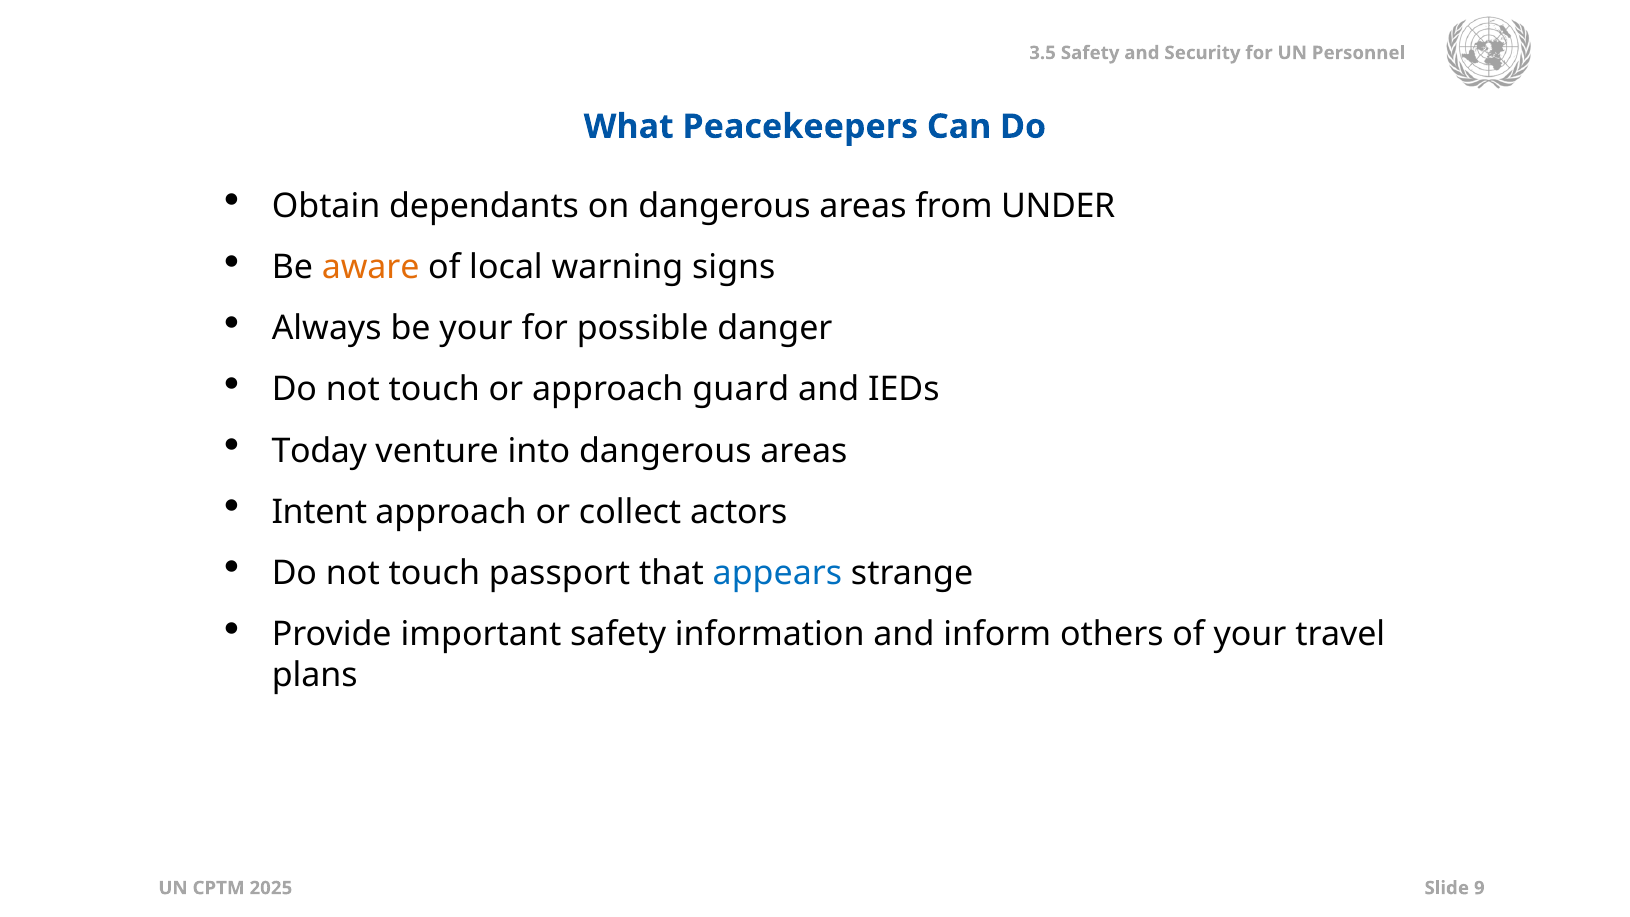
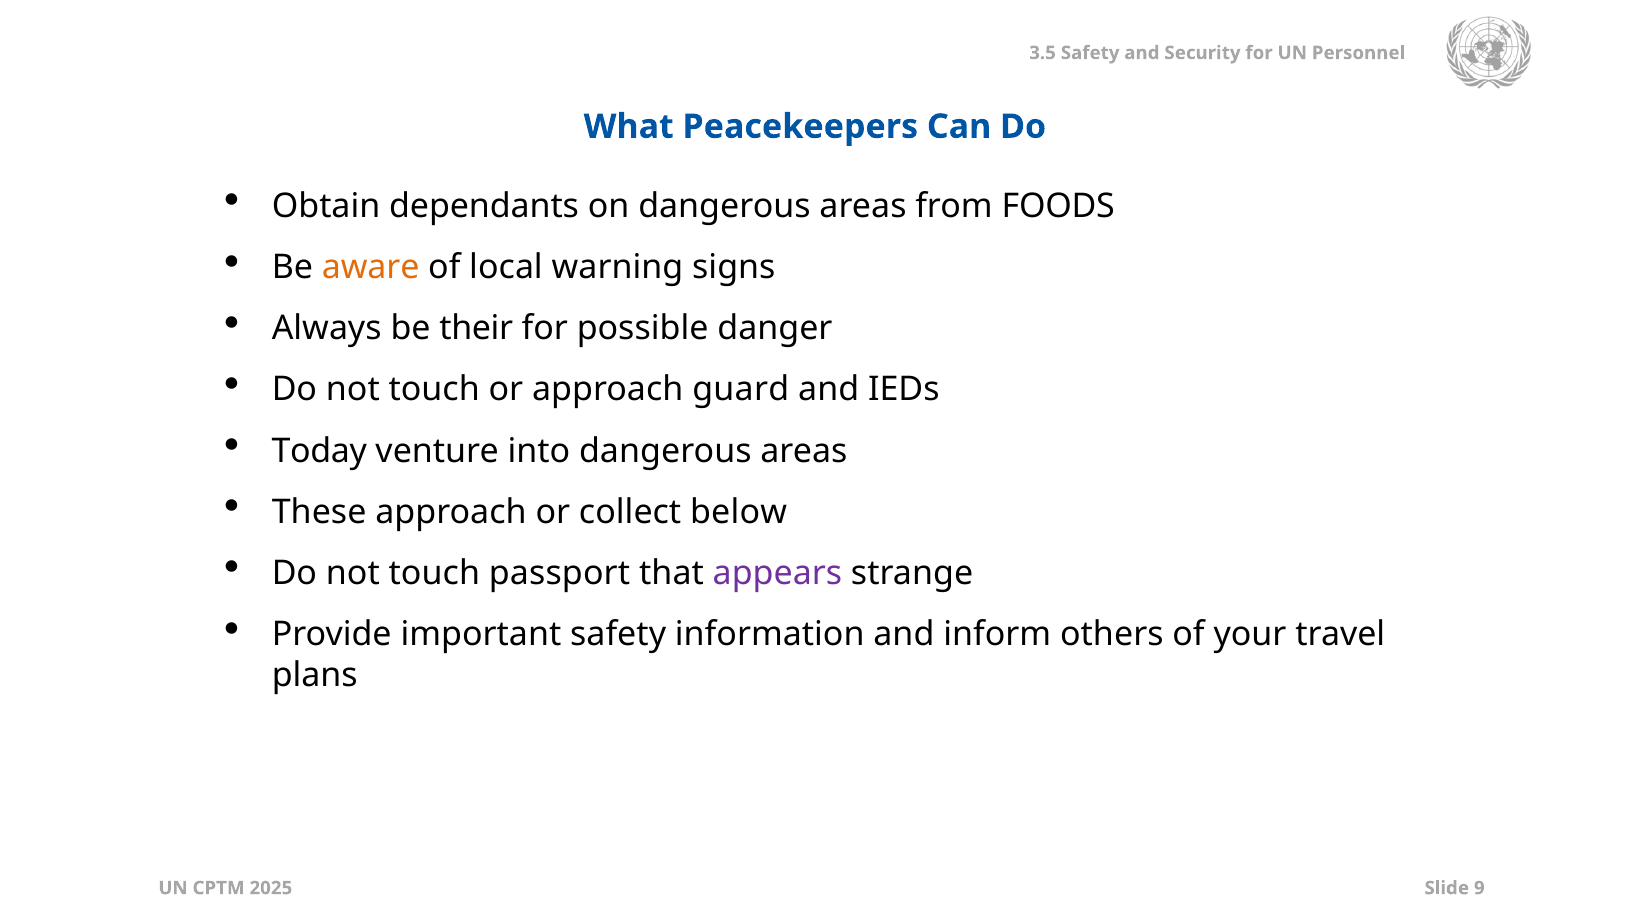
UNDER: UNDER -> FOODS
be your: your -> their
Intent: Intent -> These
actors: actors -> below
appears colour: blue -> purple
